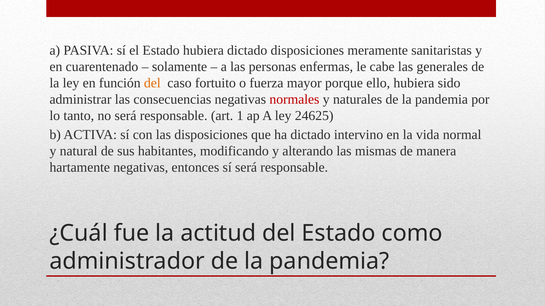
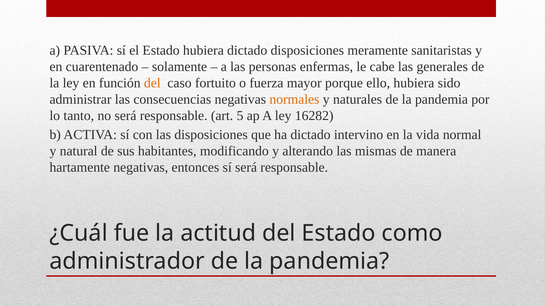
normales colour: red -> orange
1: 1 -> 5
24625: 24625 -> 16282
